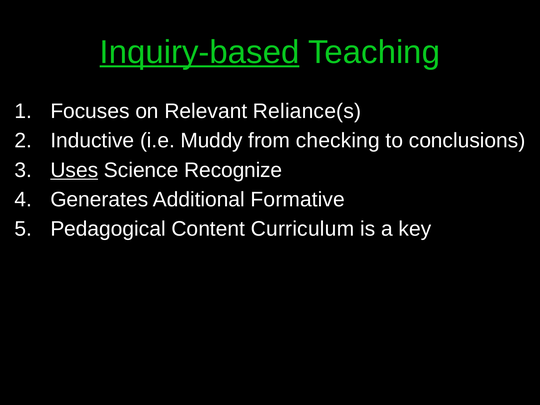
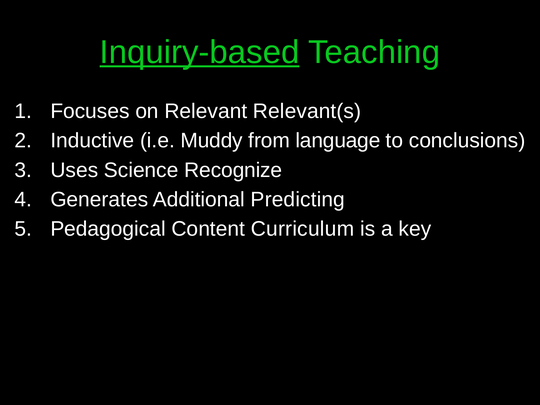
Reliance(s: Reliance(s -> Relevant(s
checking: checking -> language
Uses underline: present -> none
Formative: Formative -> Predicting
